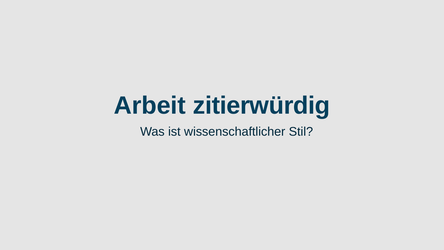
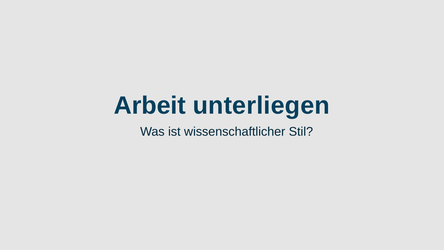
zitierwürdig: zitierwürdig -> unterliegen
